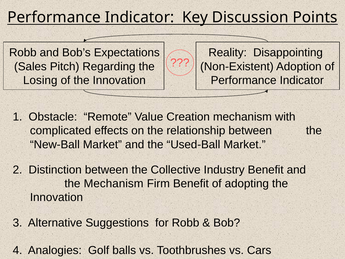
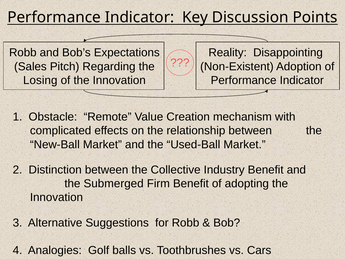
the Mechanism: Mechanism -> Submerged
